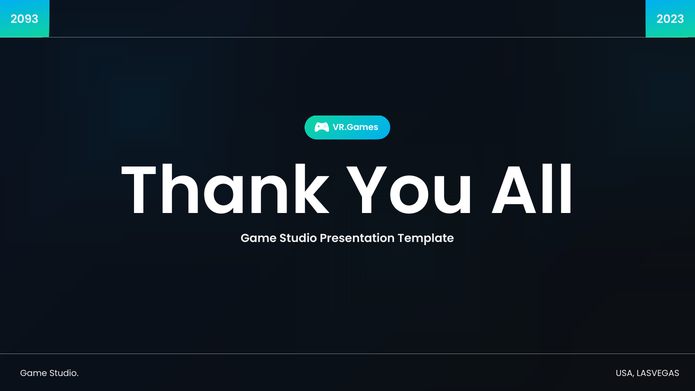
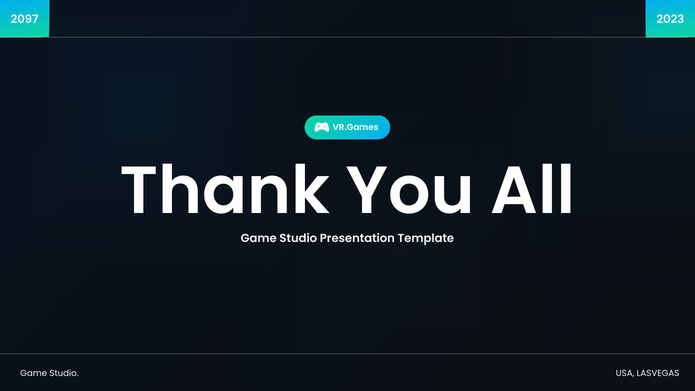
2093: 2093 -> 2097
